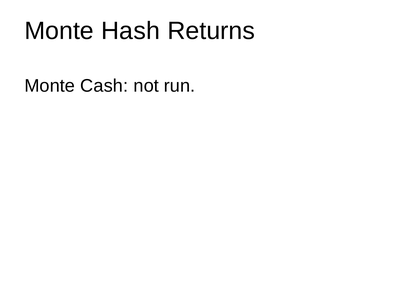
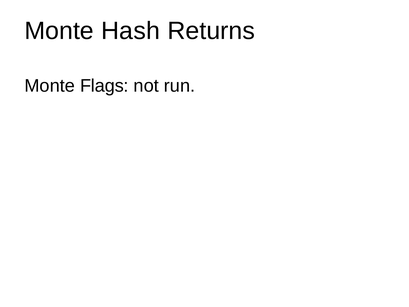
Cash: Cash -> Flags
